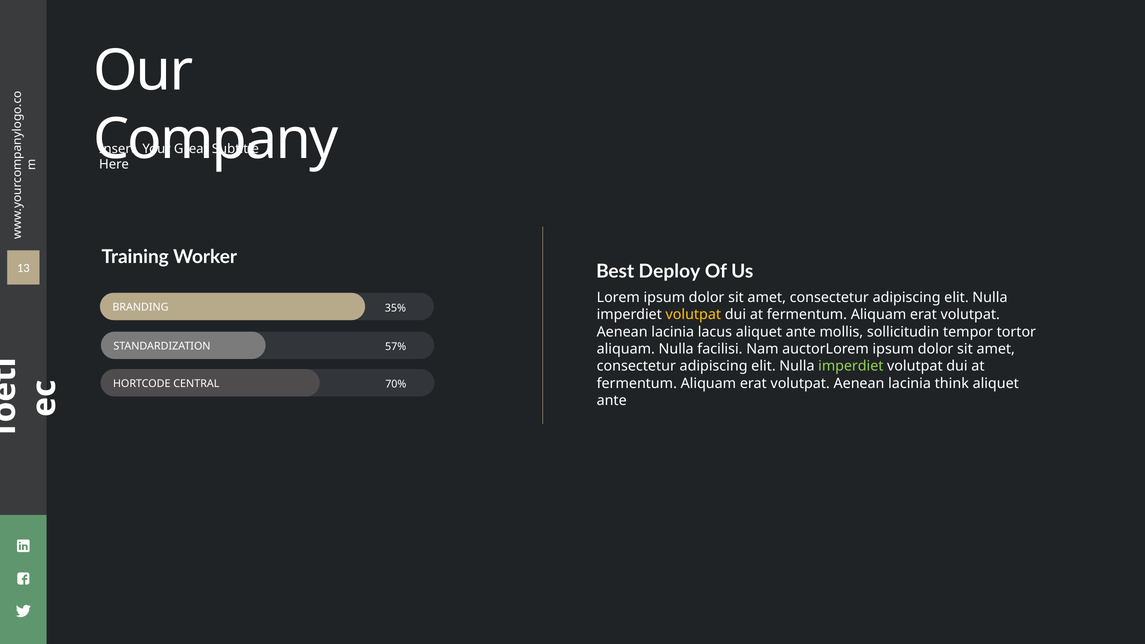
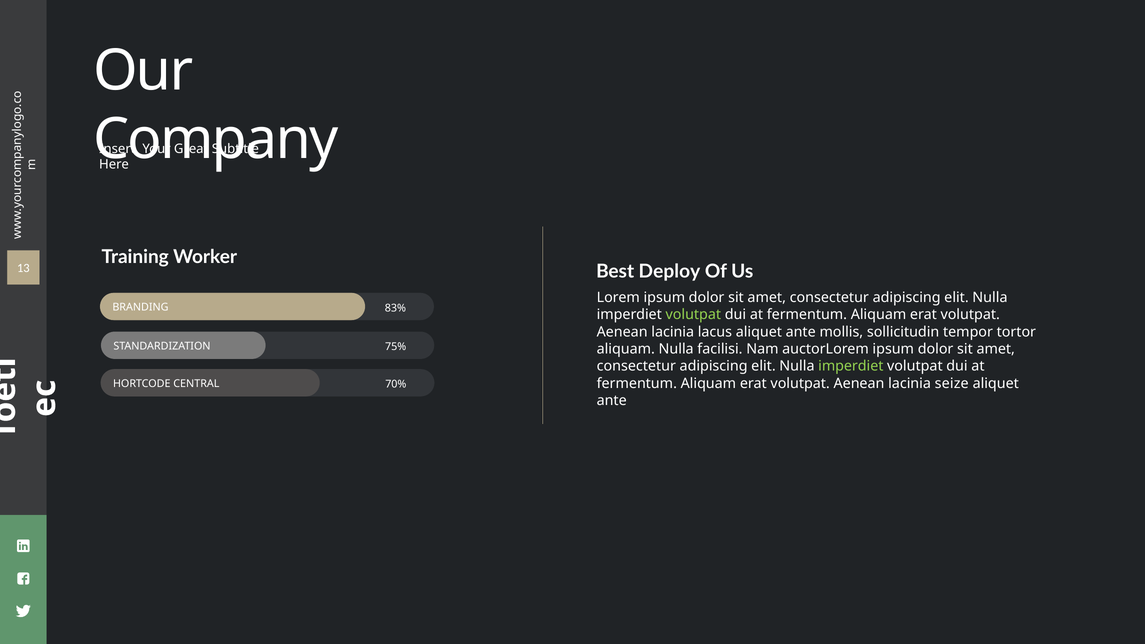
35%: 35% -> 83%
volutpat at (693, 315) colour: yellow -> light green
57%: 57% -> 75%
think: think -> seize
